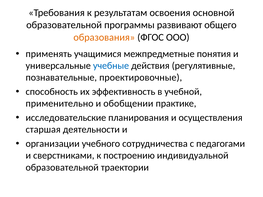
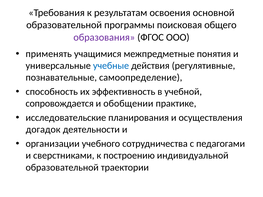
развивают: развивают -> поисковая
образования colour: orange -> purple
проектировочные: проектировочные -> самоопределение
применительно: применительно -> сопровождается
старшая: старшая -> догадок
